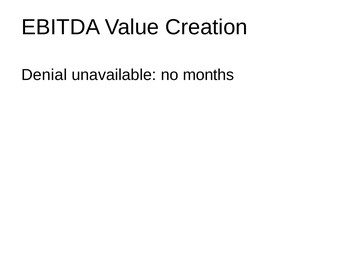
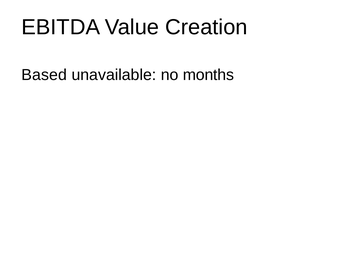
Denial: Denial -> Based
